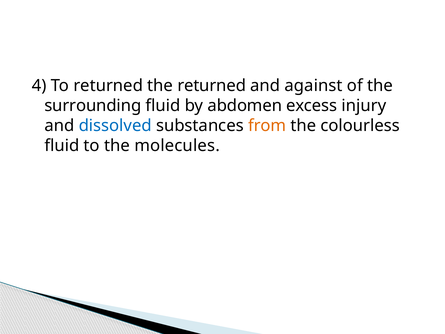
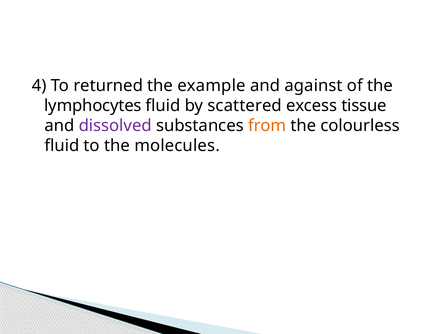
the returned: returned -> example
surrounding: surrounding -> lymphocytes
abdomen: abdomen -> scattered
injury: injury -> tissue
dissolved colour: blue -> purple
